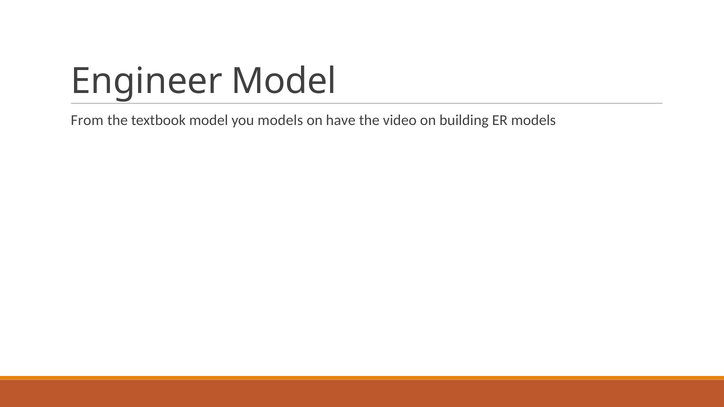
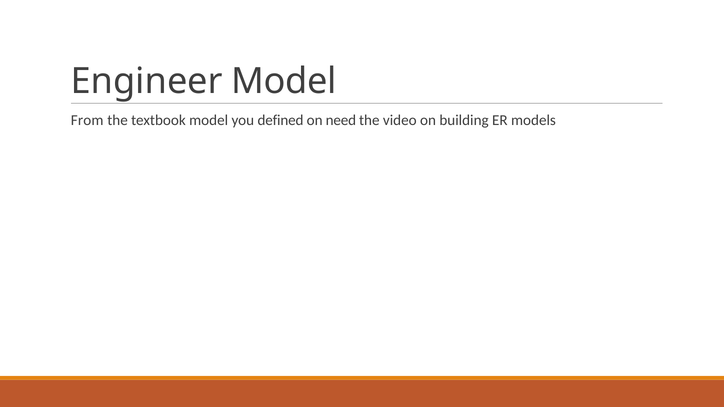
you models: models -> defined
have: have -> need
